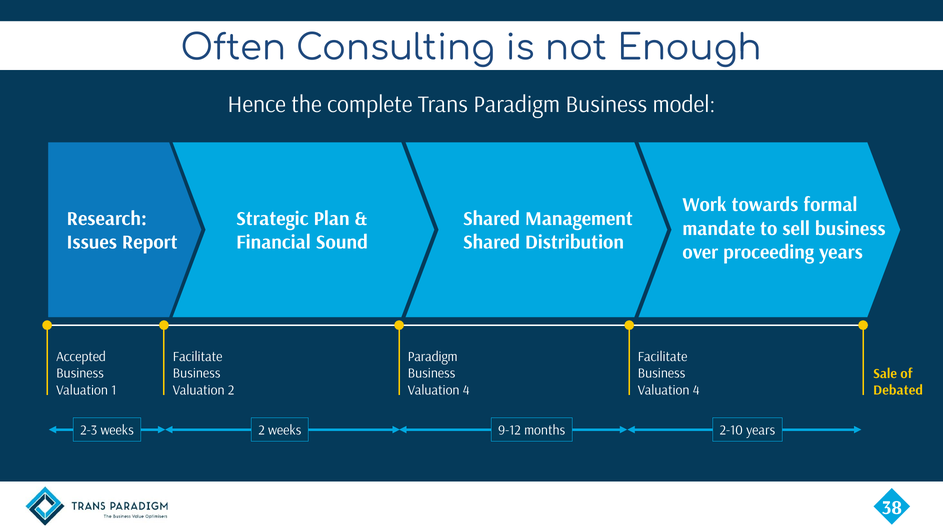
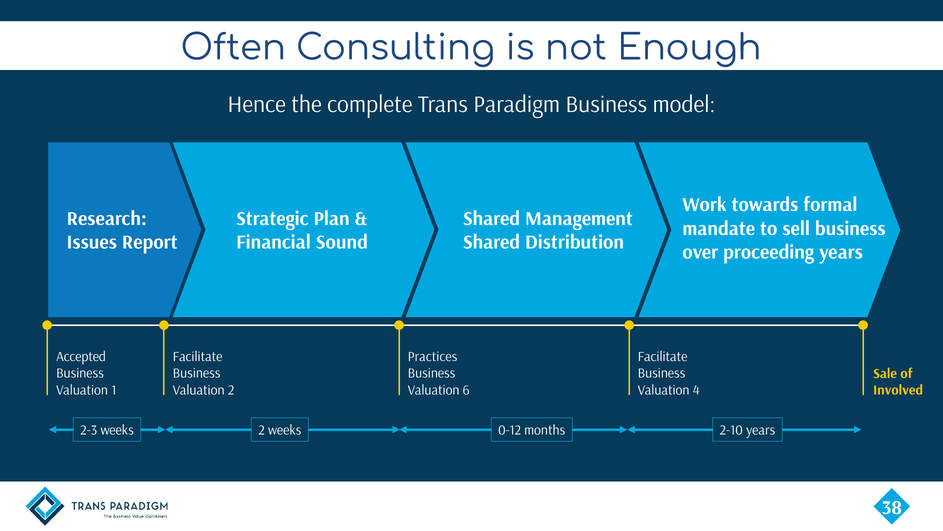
Paradigm at (433, 357): Paradigm -> Practices
4 at (466, 390): 4 -> 6
Debated: Debated -> Involved
9-12: 9-12 -> 0-12
